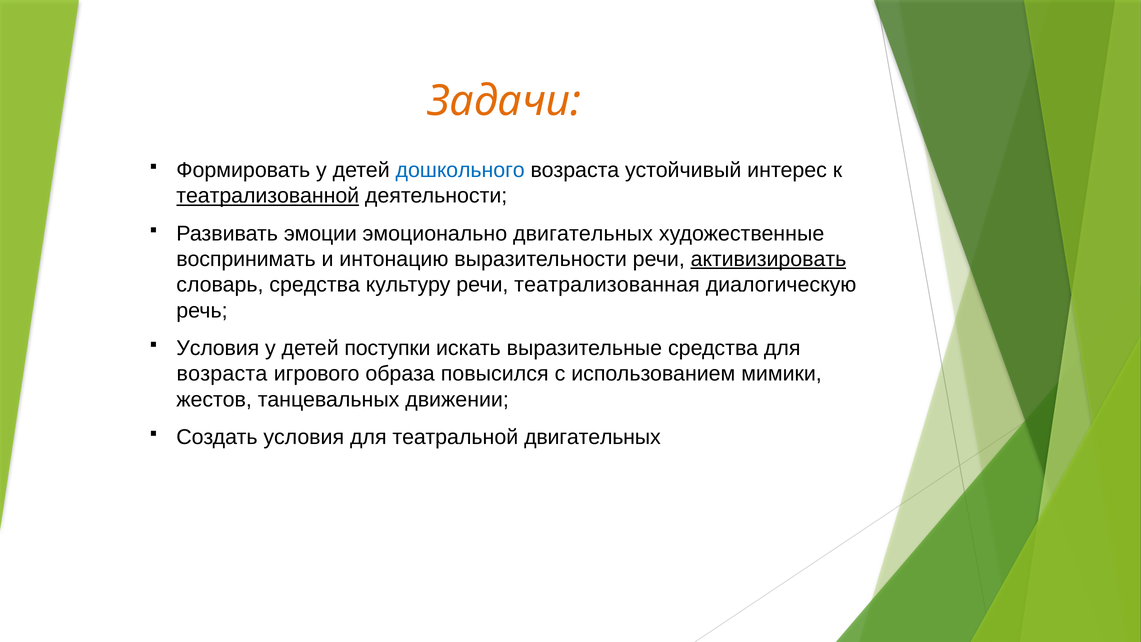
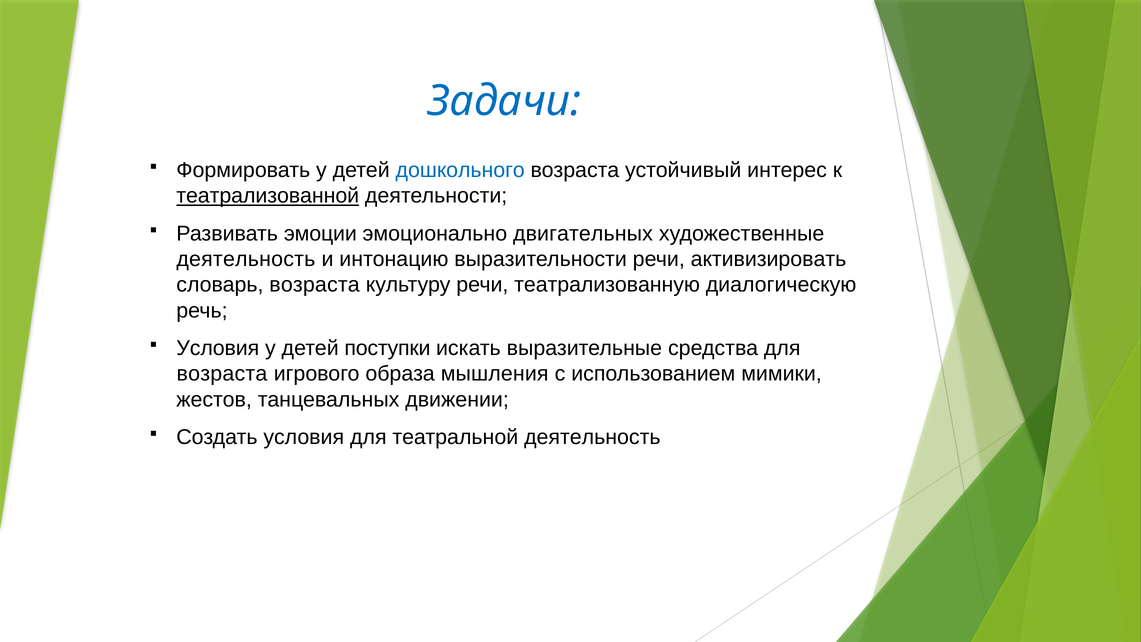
Задачи colour: orange -> blue
воспринимать at (246, 259): воспринимать -> деятельность
активизировать underline: present -> none
словарь средства: средства -> возраста
театрализованная: театрализованная -> театрализованную
повысился: повысился -> мышления
театральной двигательных: двигательных -> деятельность
